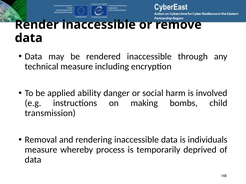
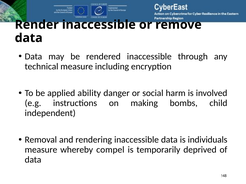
transmission: transmission -> independent
process: process -> compel
